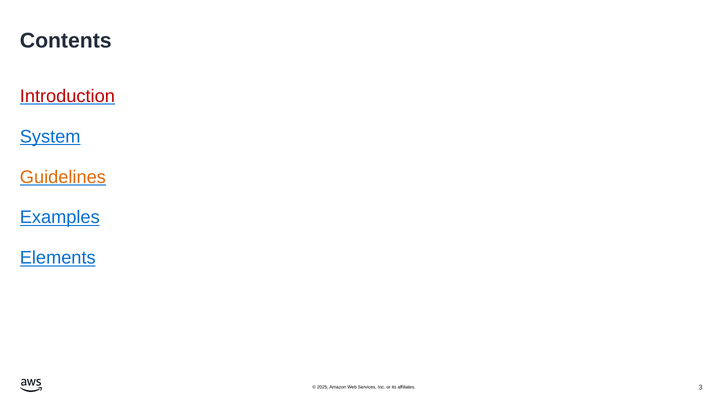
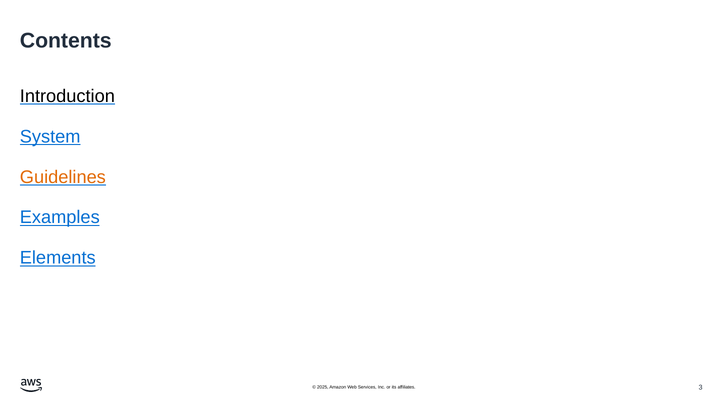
Introduction colour: red -> black
